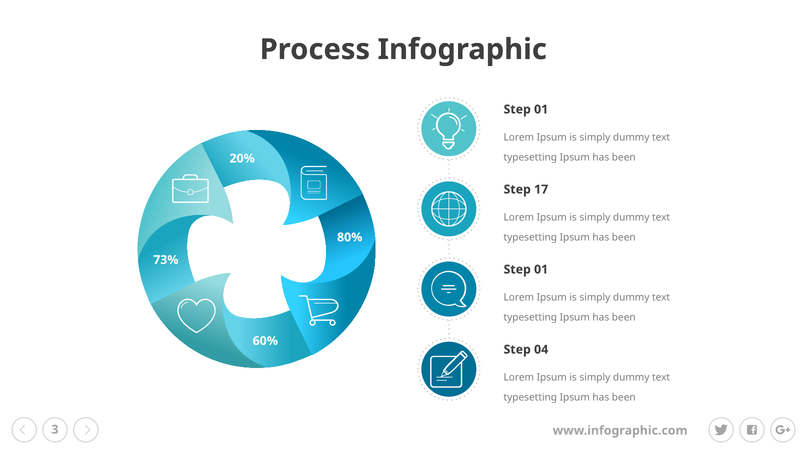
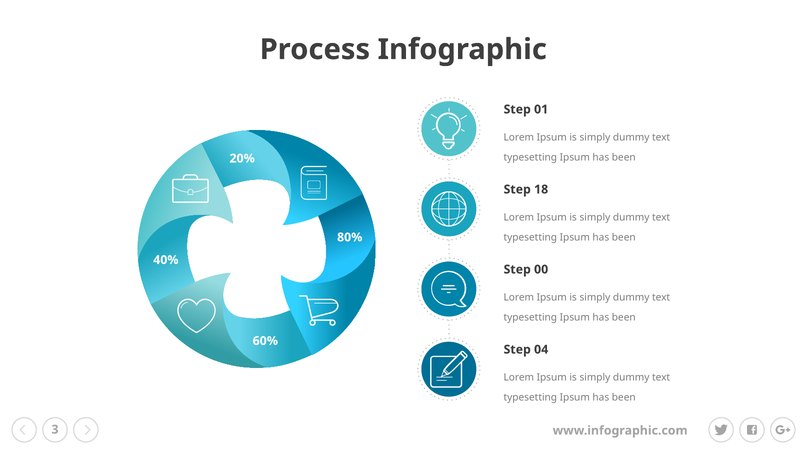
17: 17 -> 18
73%: 73% -> 40%
01 at (541, 269): 01 -> 00
